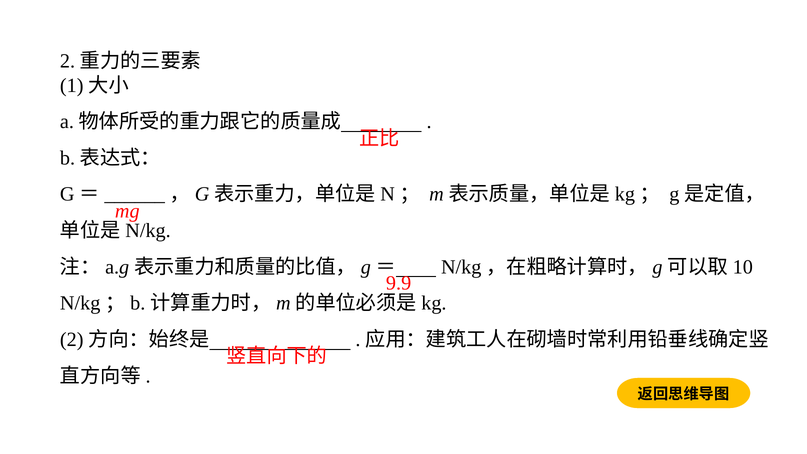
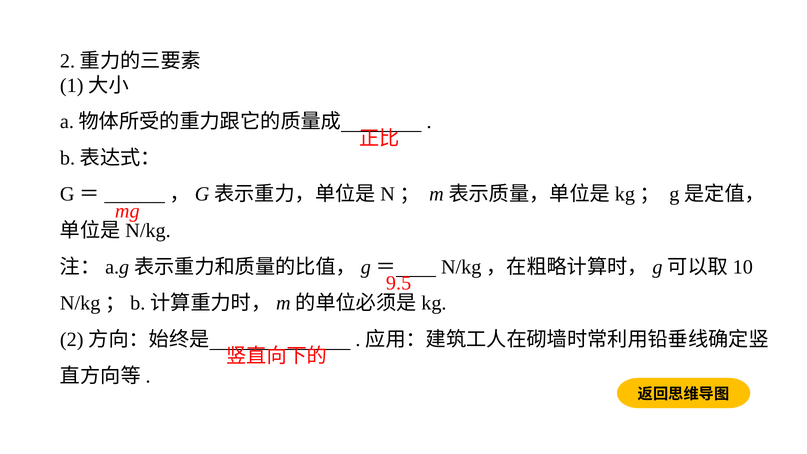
9.9: 9.9 -> 9.5
